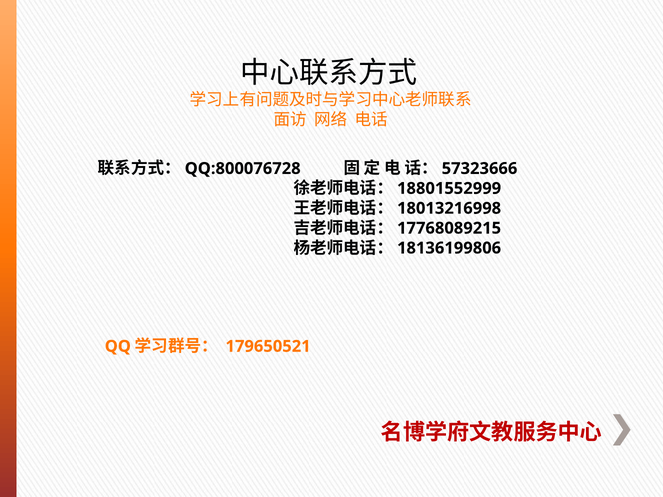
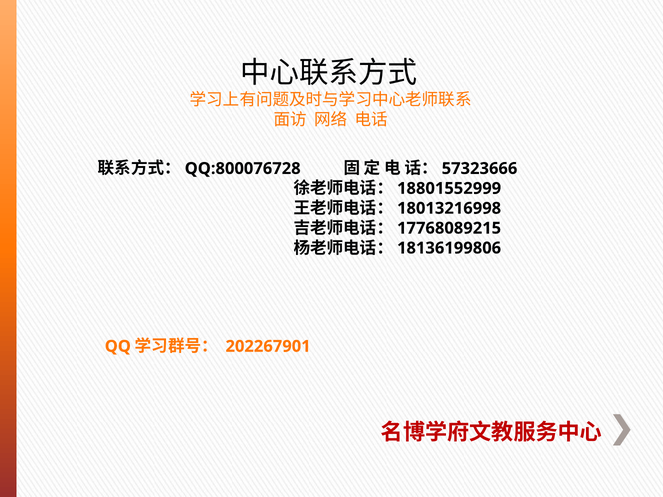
179650521: 179650521 -> 202267901
